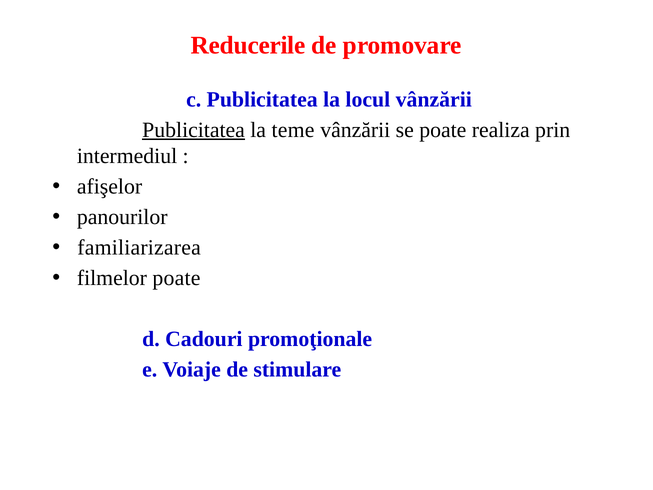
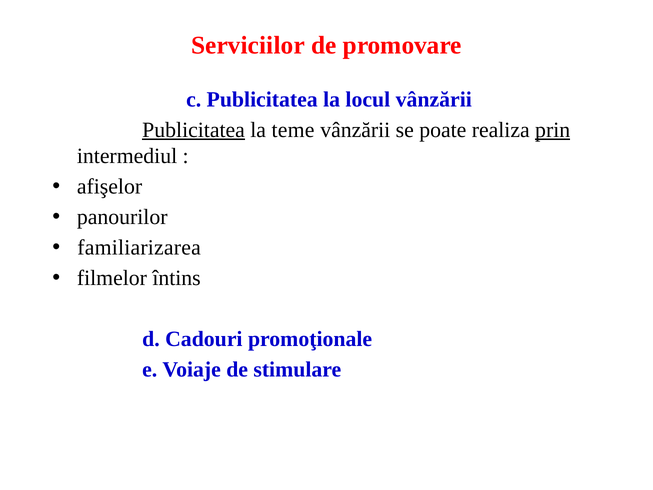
Reducerile: Reducerile -> Serviciilor
prin underline: none -> present
filmelor poate: poate -> întins
